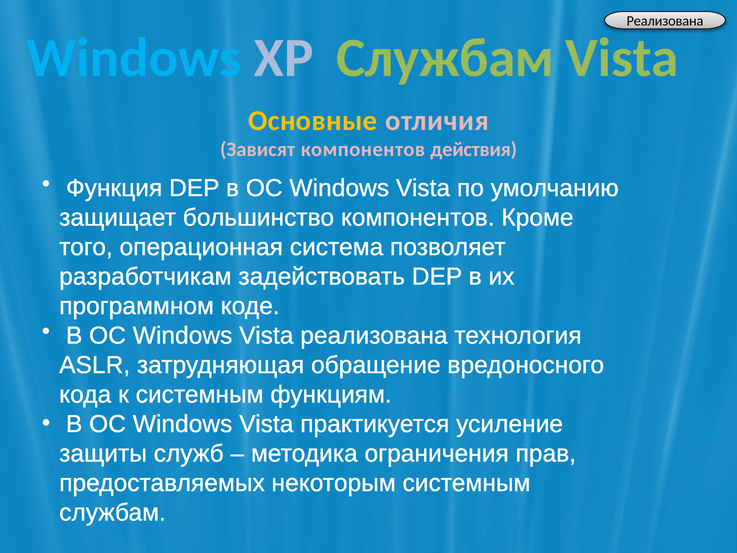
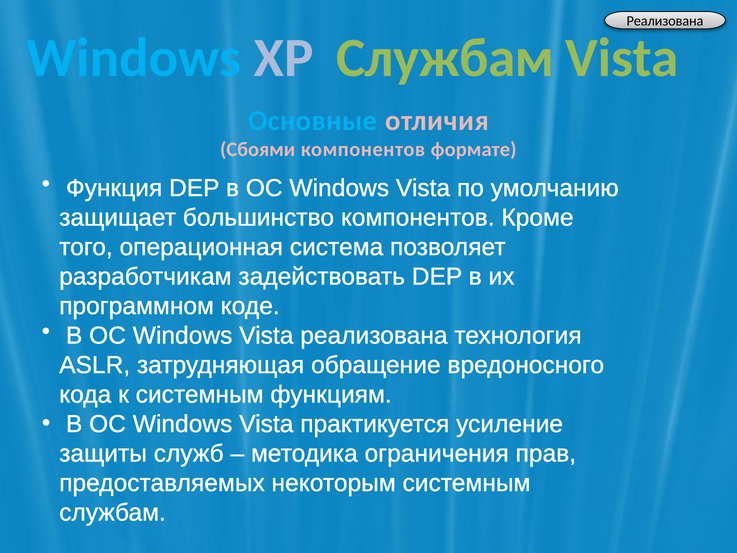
Основные colour: yellow -> light blue
Зависят: Зависят -> Сбоями
действия: действия -> формате
